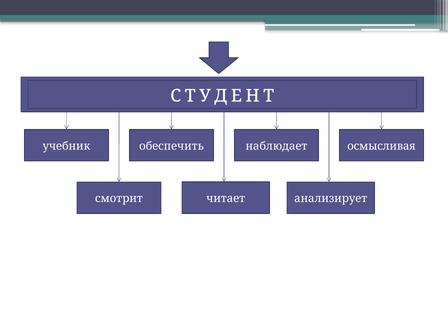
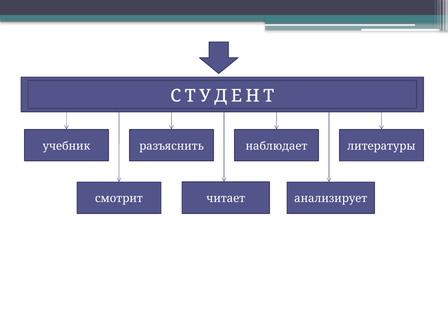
обеспечить: обеспечить -> разъяснить
осмысливая: осмысливая -> литературы
